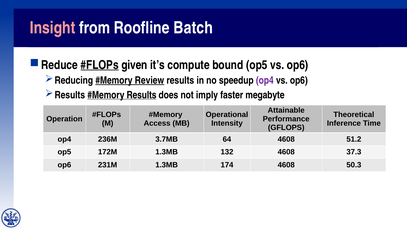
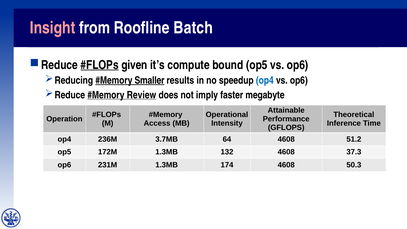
Review: Review -> Smaller
op4 at (265, 81) colour: purple -> blue
Results at (70, 95): Results -> Reduce
Results at (142, 95): Results -> Review
